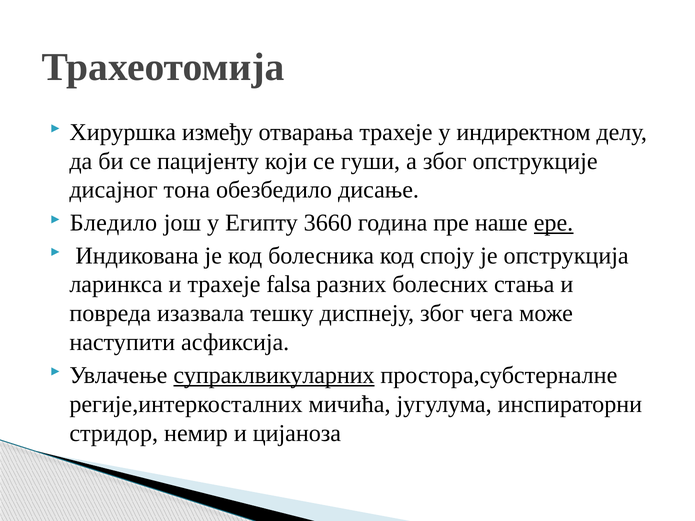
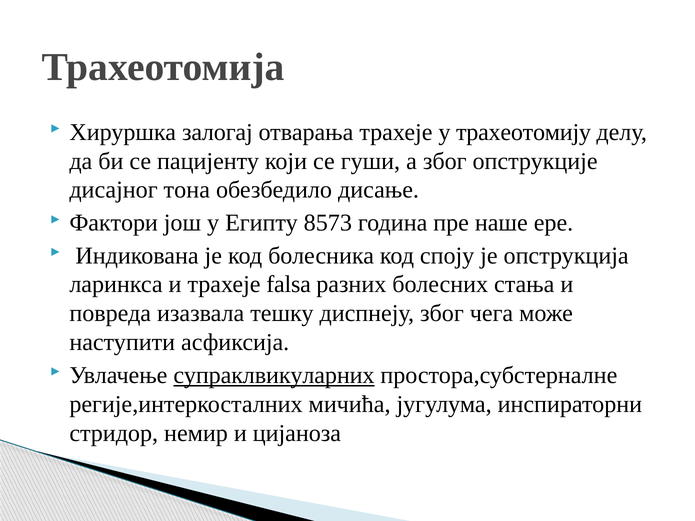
између: између -> залогај
индиректном: индиректном -> трахеотомију
Бледило: Бледило -> Фактори
3660: 3660 -> 8573
ере underline: present -> none
